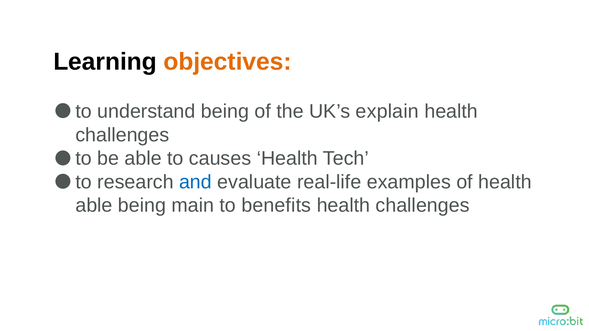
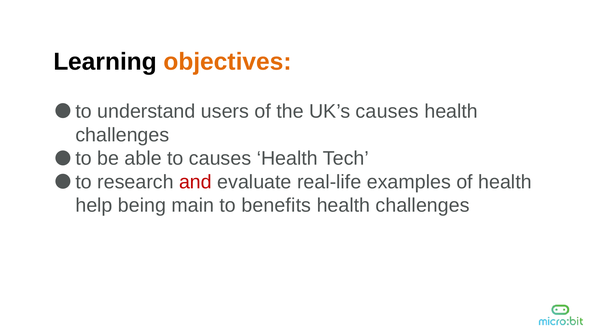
understand being: being -> users
UK’s explain: explain -> causes
and colour: blue -> red
able at (94, 206): able -> help
